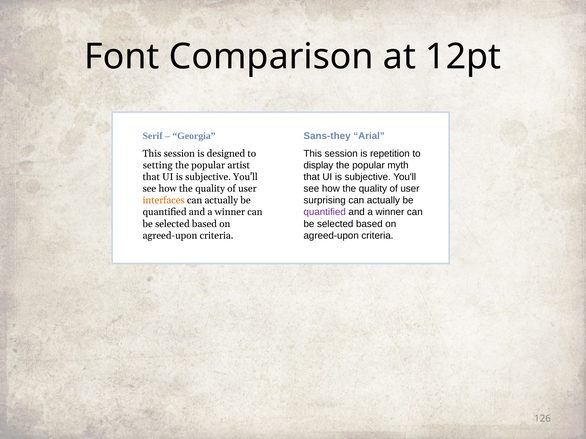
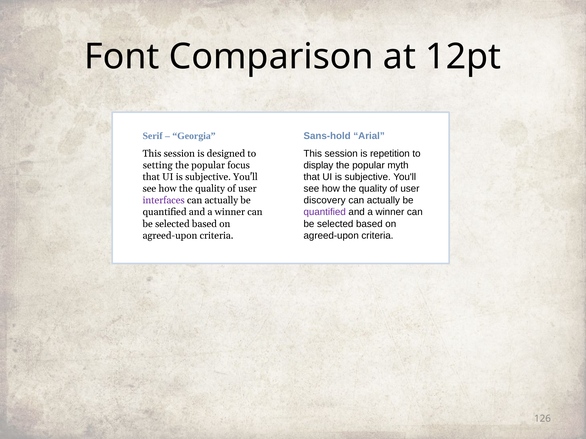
Sans-they: Sans-they -> Sans-hold
artist: artist -> focus
surprising: surprising -> discovery
interfaces colour: orange -> purple
